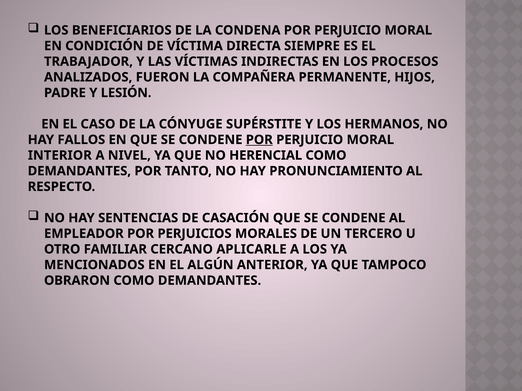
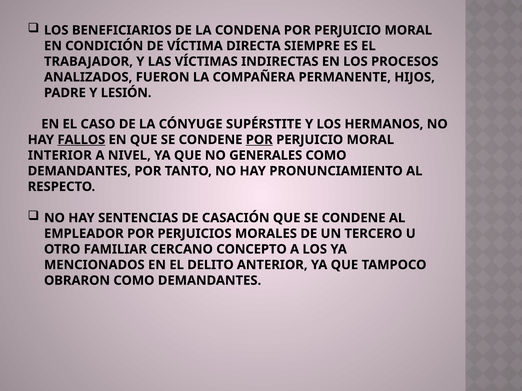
FALLOS underline: none -> present
HERENCIAL: HERENCIAL -> GENERALES
APLICARLE: APLICARLE -> CONCEPTO
ALGÚN: ALGÚN -> DELITO
